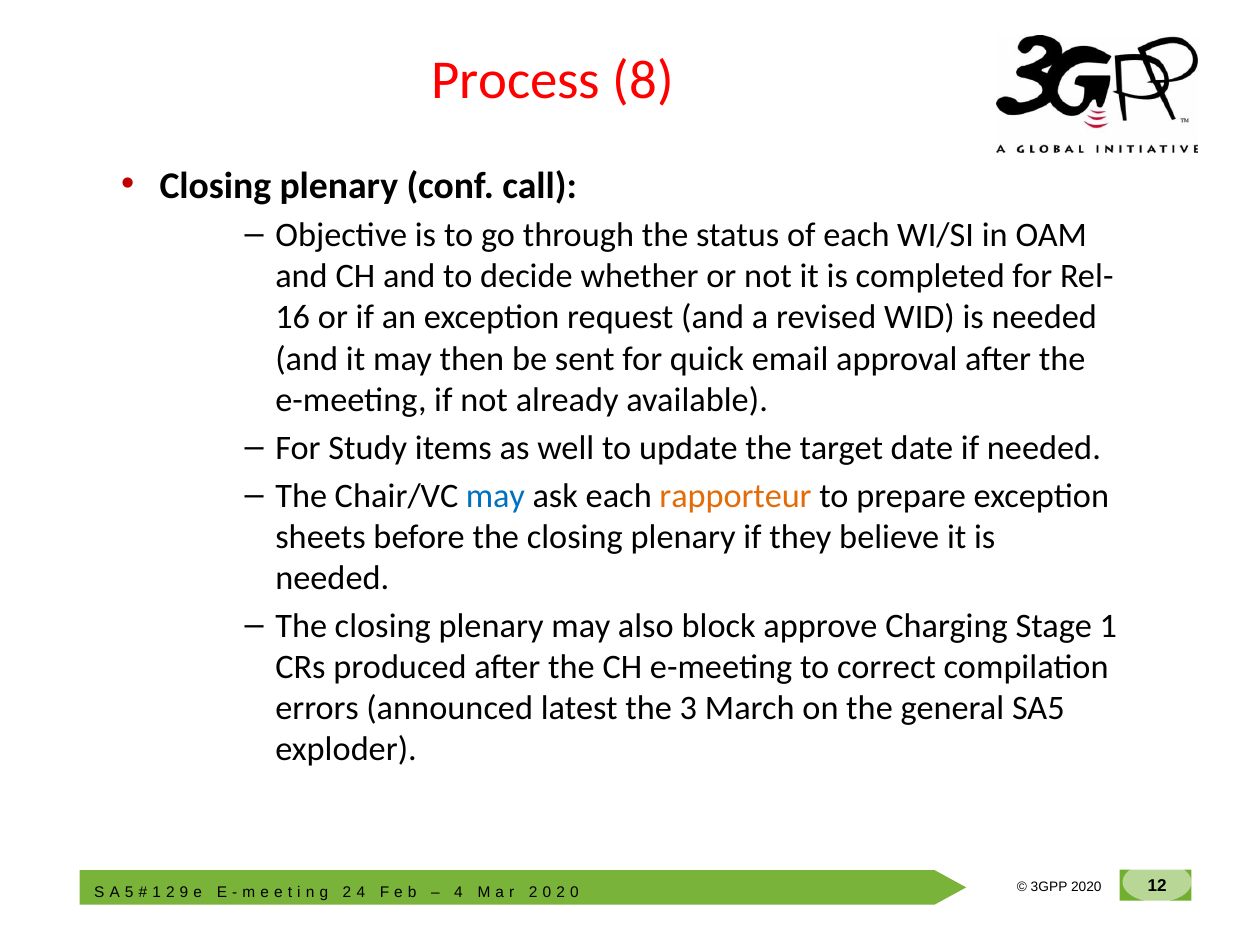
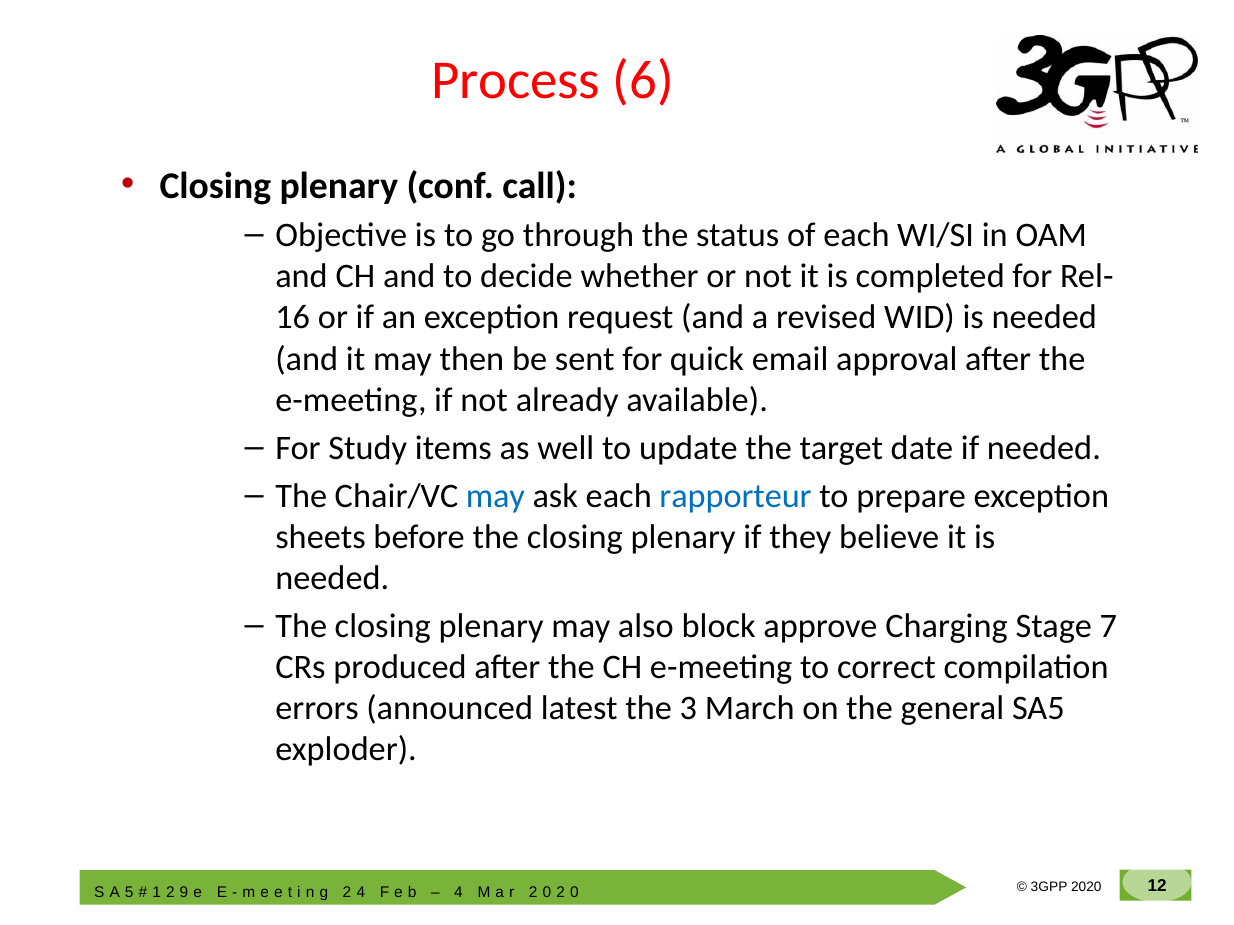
8: 8 -> 6
rapporteur colour: orange -> blue
Stage 1: 1 -> 7
